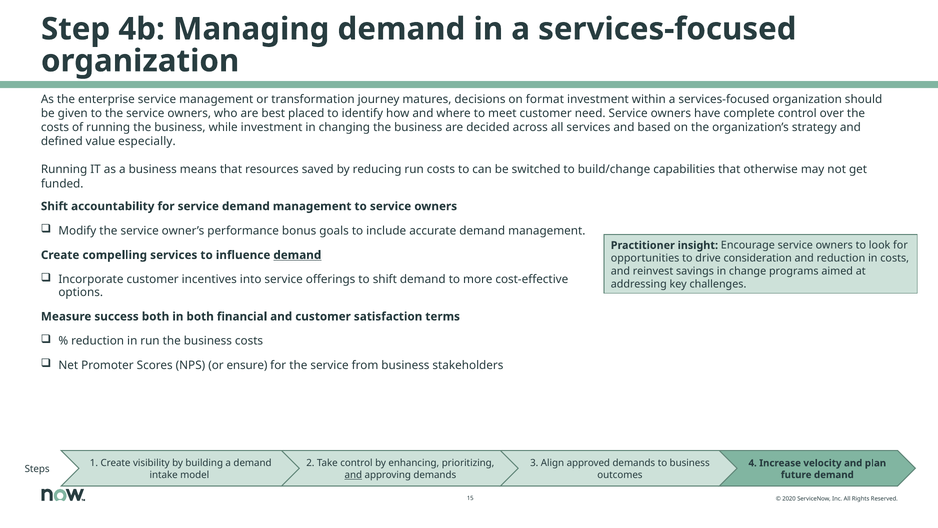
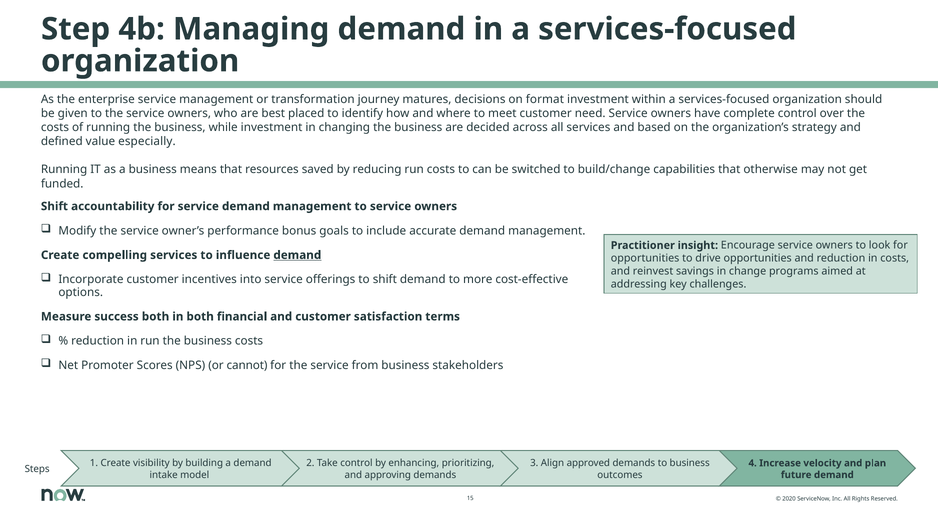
drive consideration: consideration -> opportunities
ensure: ensure -> cannot
and at (353, 475) underline: present -> none
